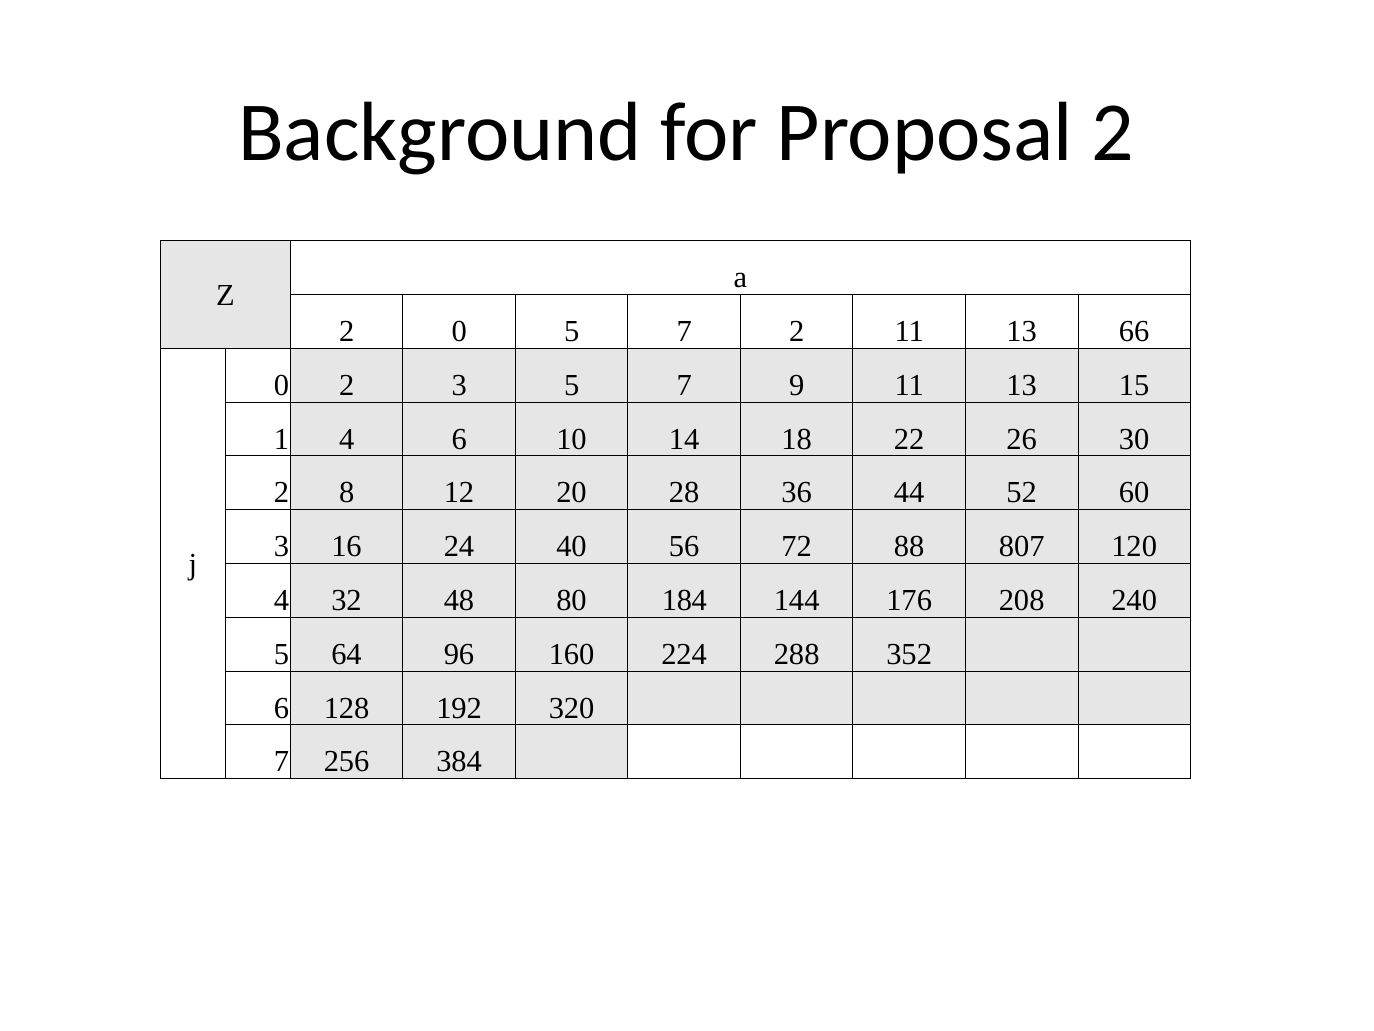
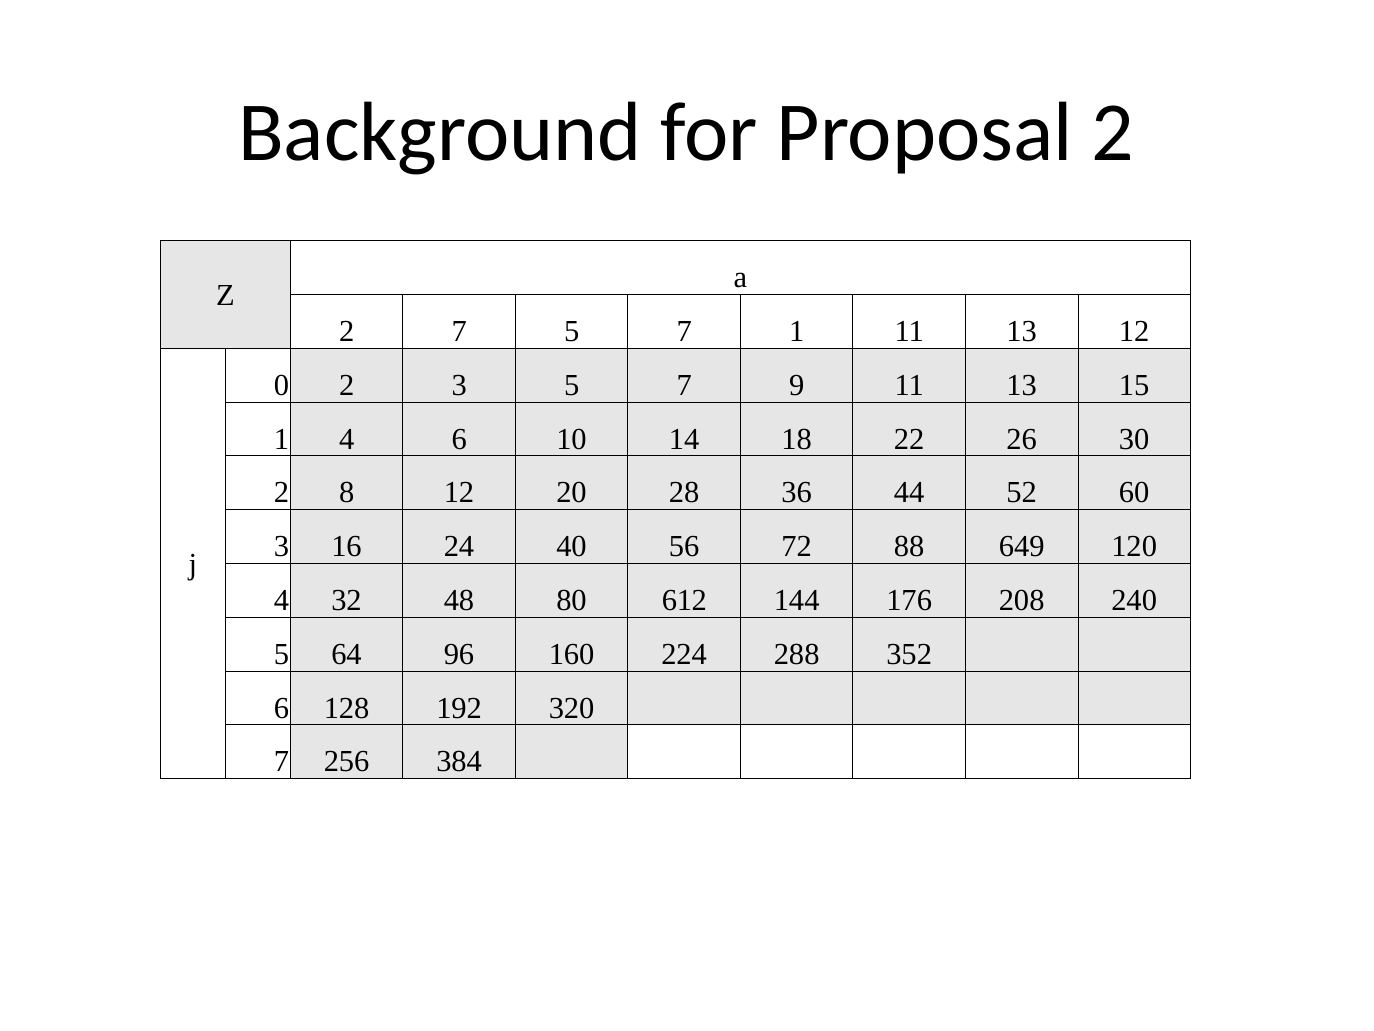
2 0: 0 -> 7
7 2: 2 -> 1
13 66: 66 -> 12
807: 807 -> 649
184: 184 -> 612
